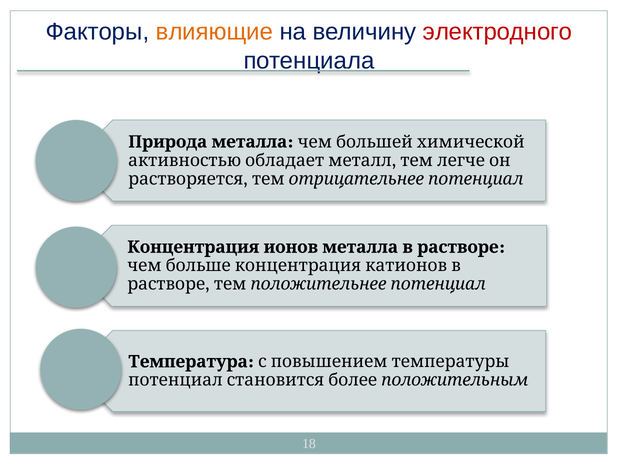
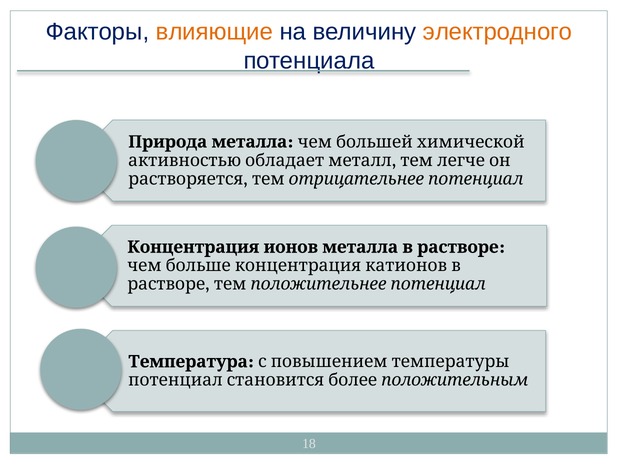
электродного colour: red -> orange
